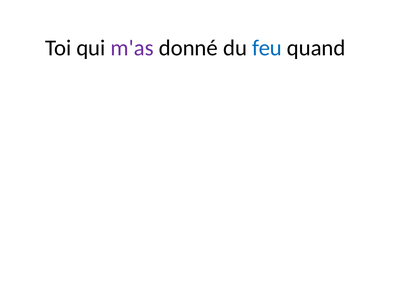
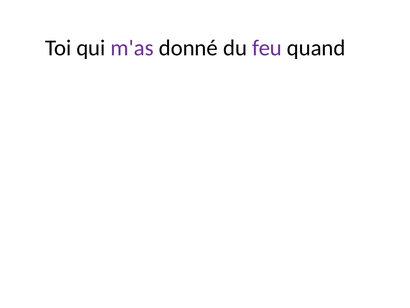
feu colour: blue -> purple
